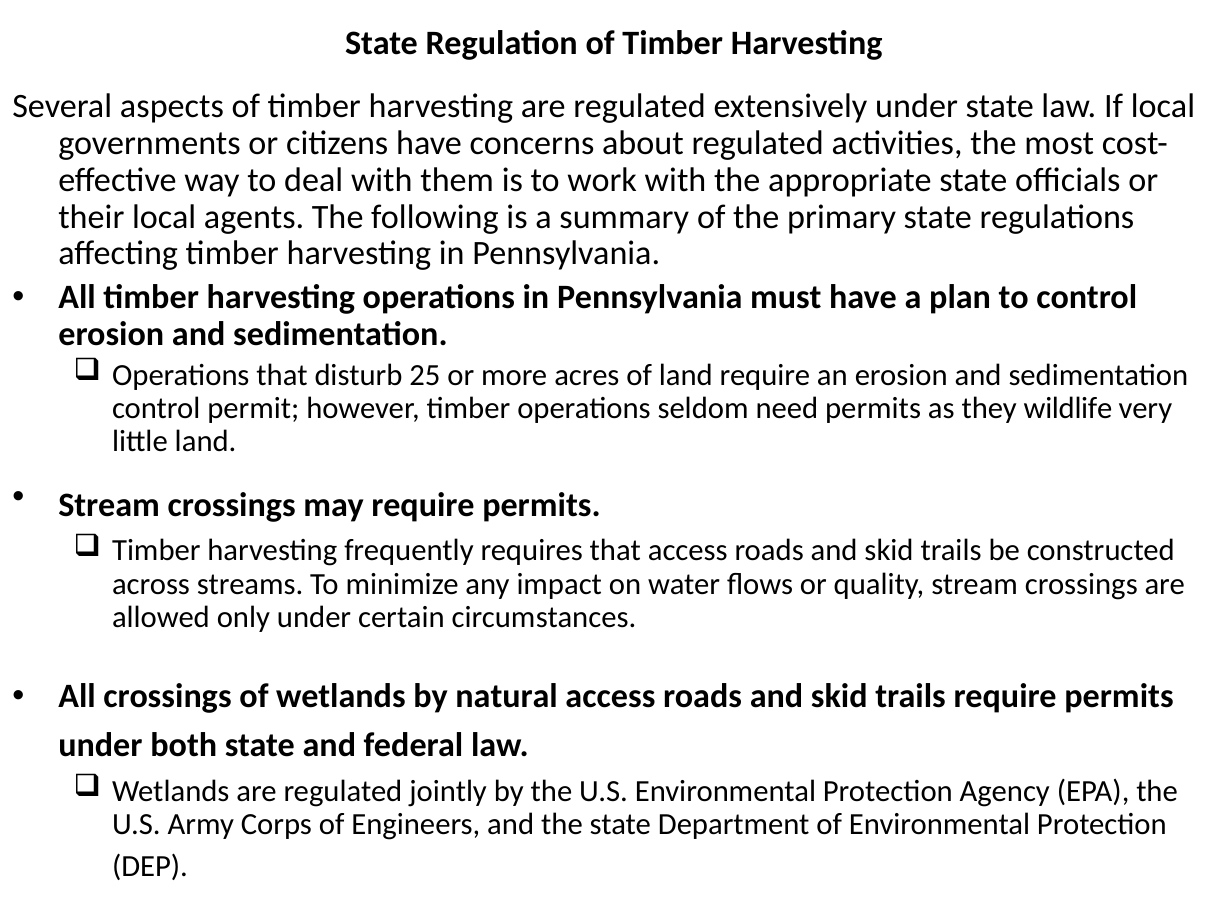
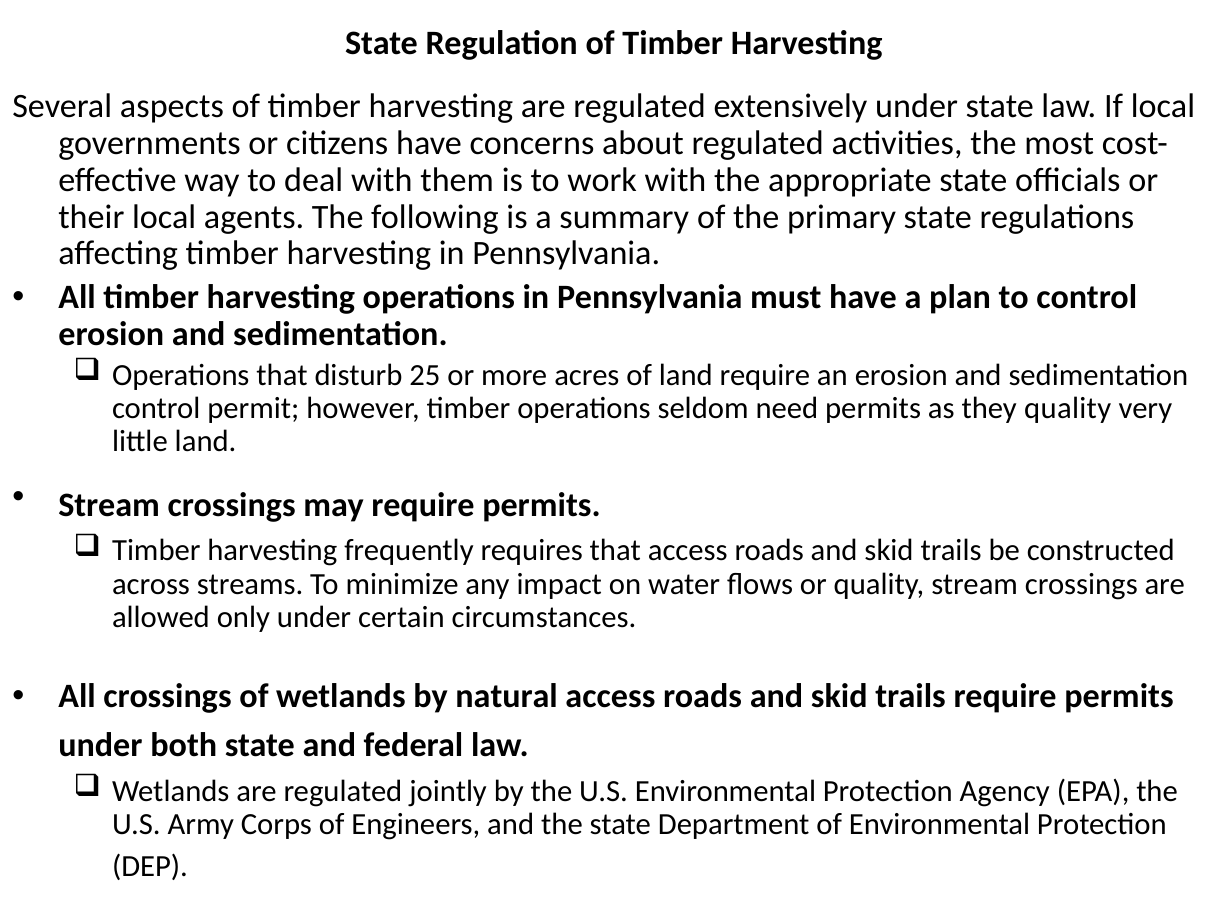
they wildlife: wildlife -> quality
